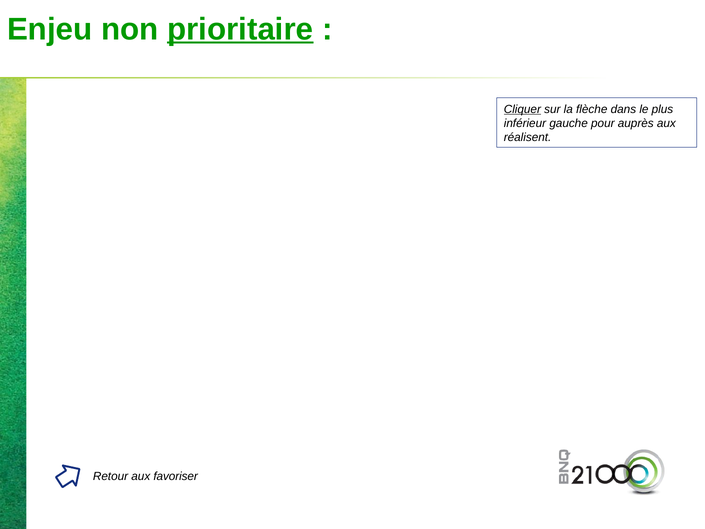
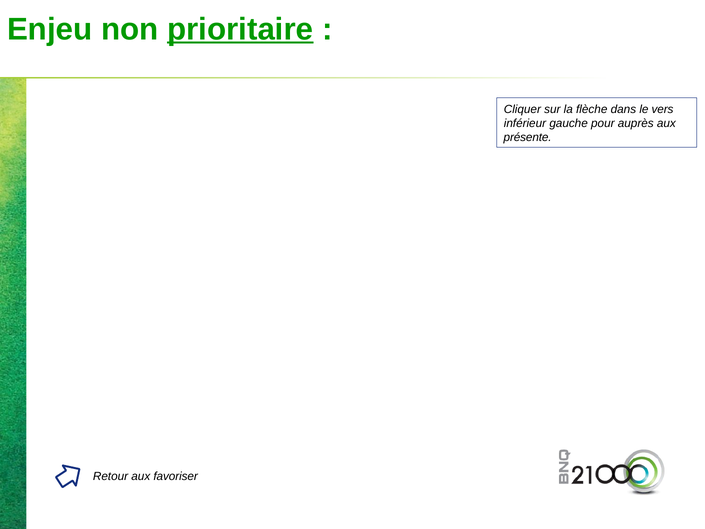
Cliquer underline: present -> none
plus: plus -> vers
réalisent: réalisent -> présente
